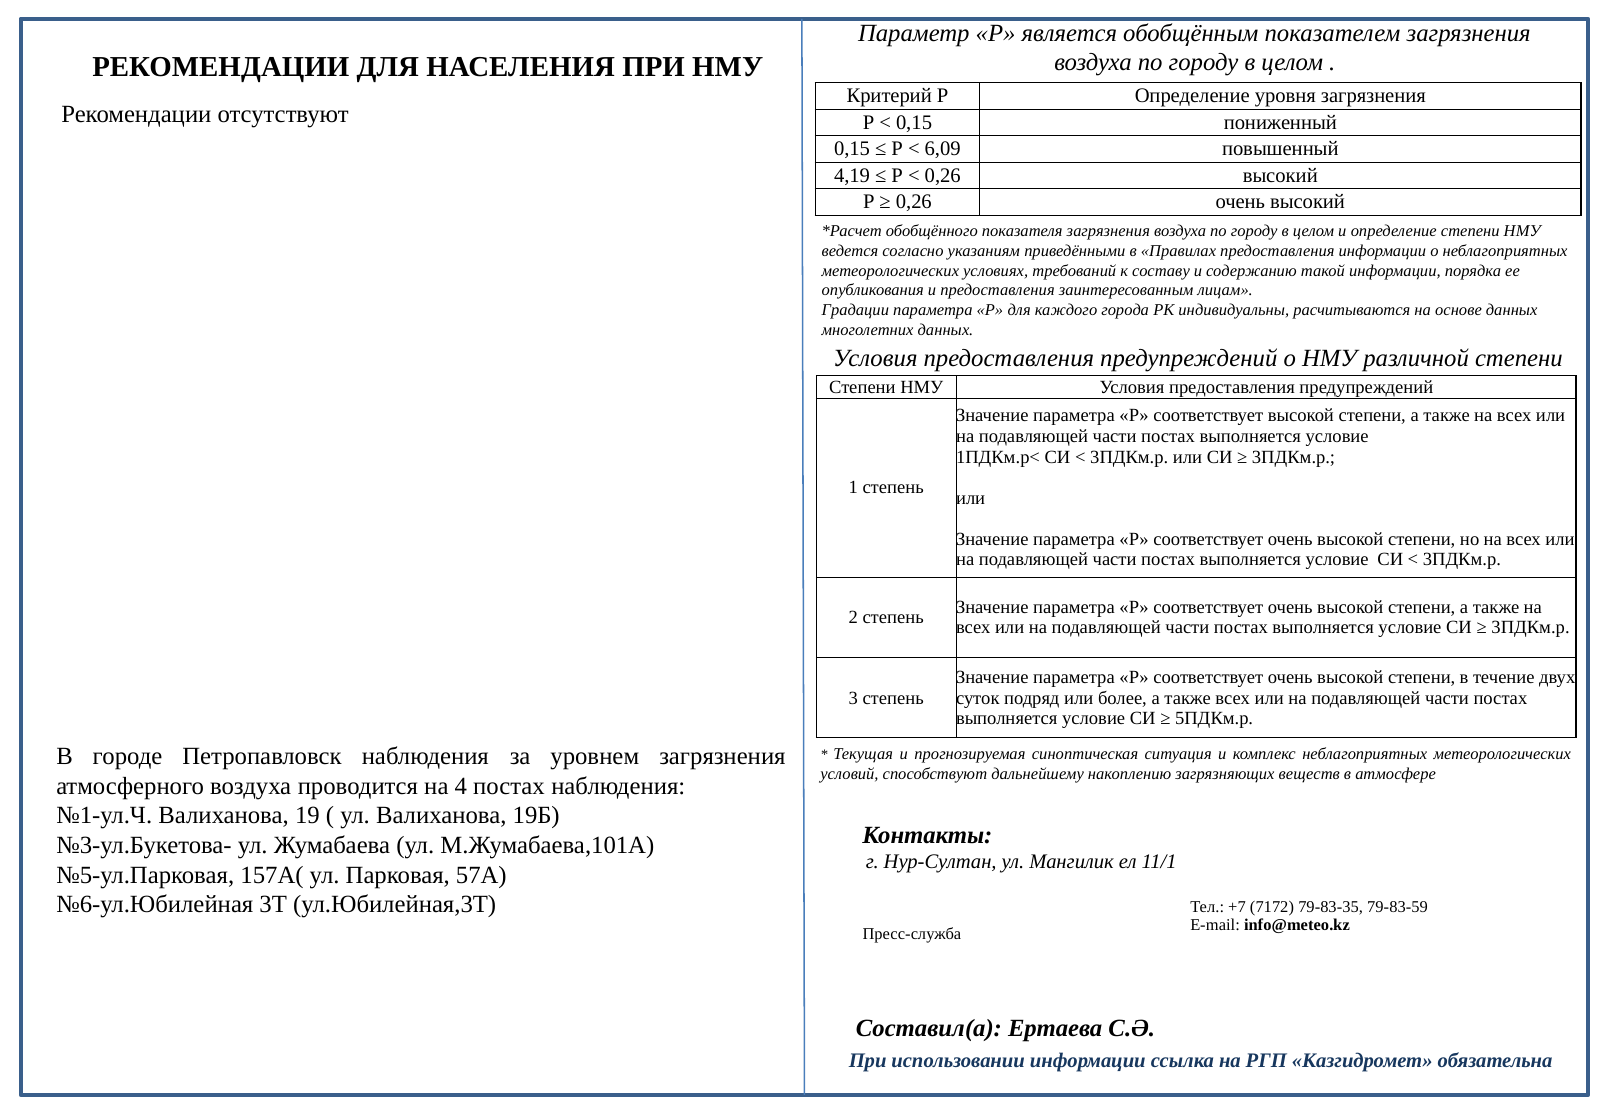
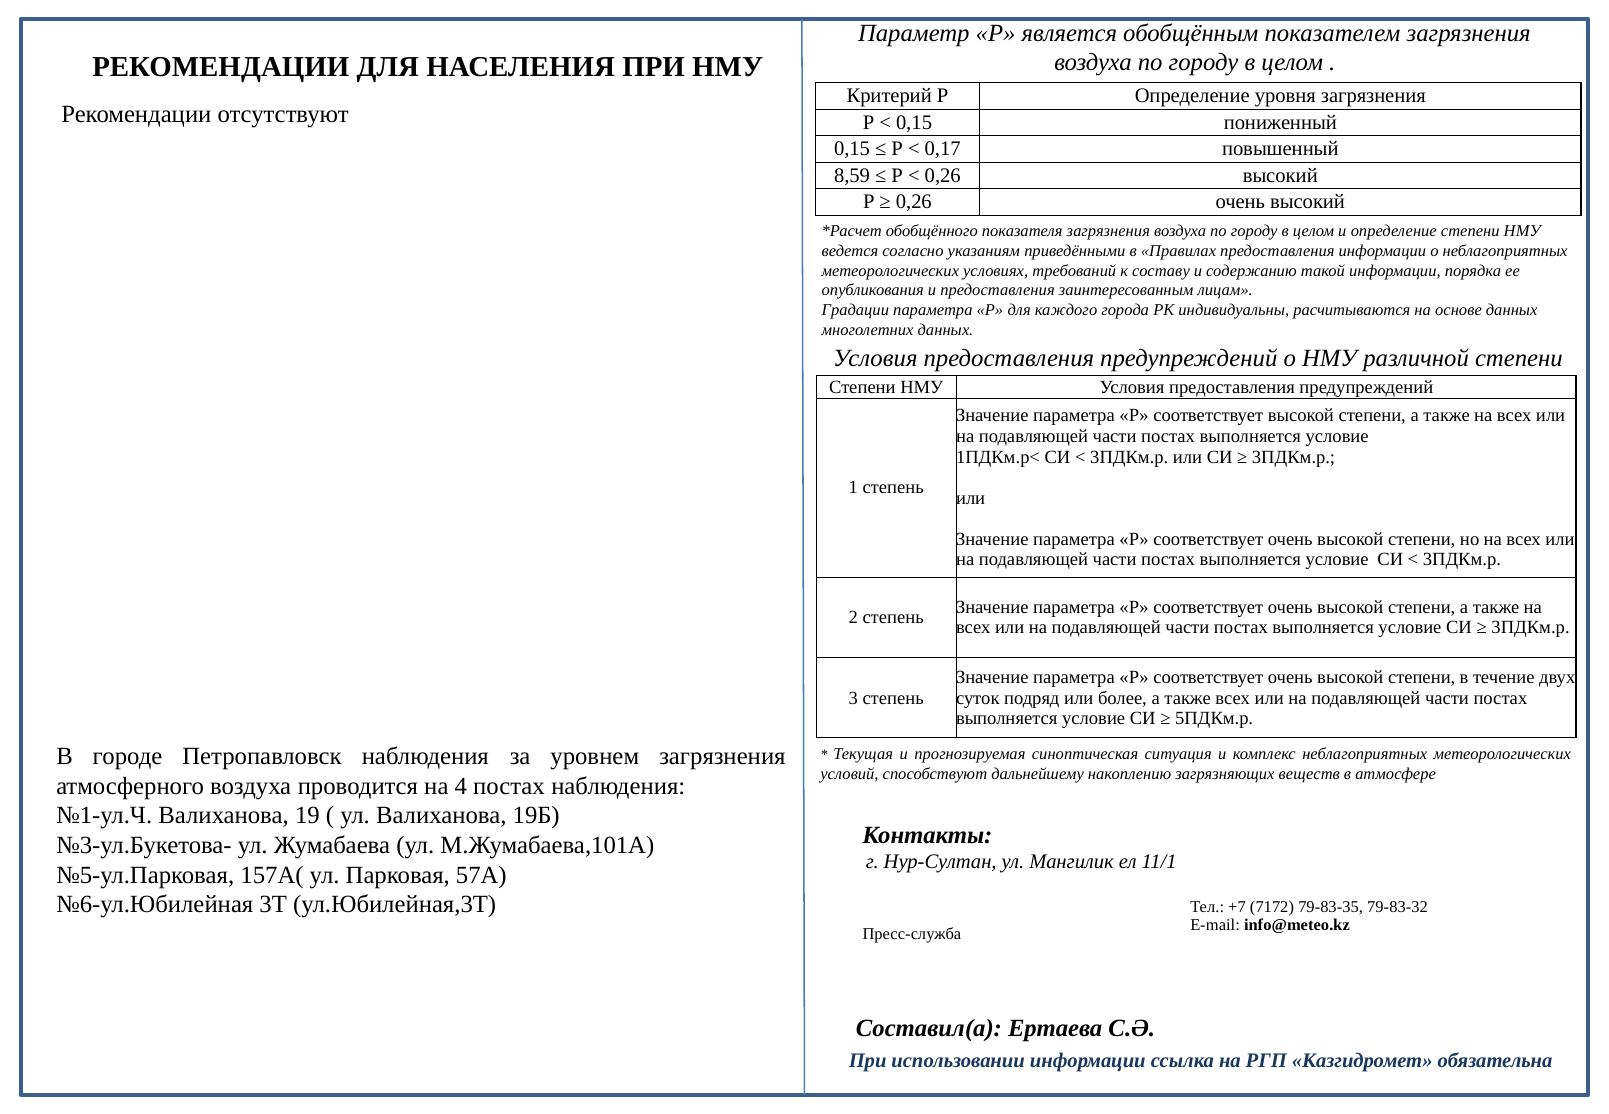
6,09: 6,09 -> 0,17
4,19: 4,19 -> 8,59
79-83-59: 79-83-59 -> 79-83-32
